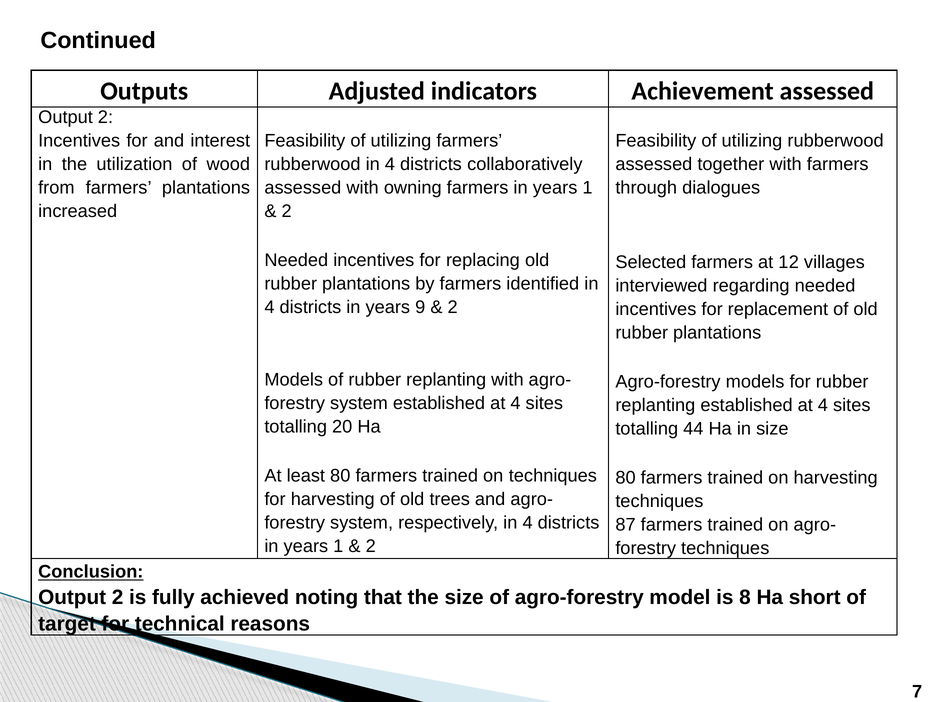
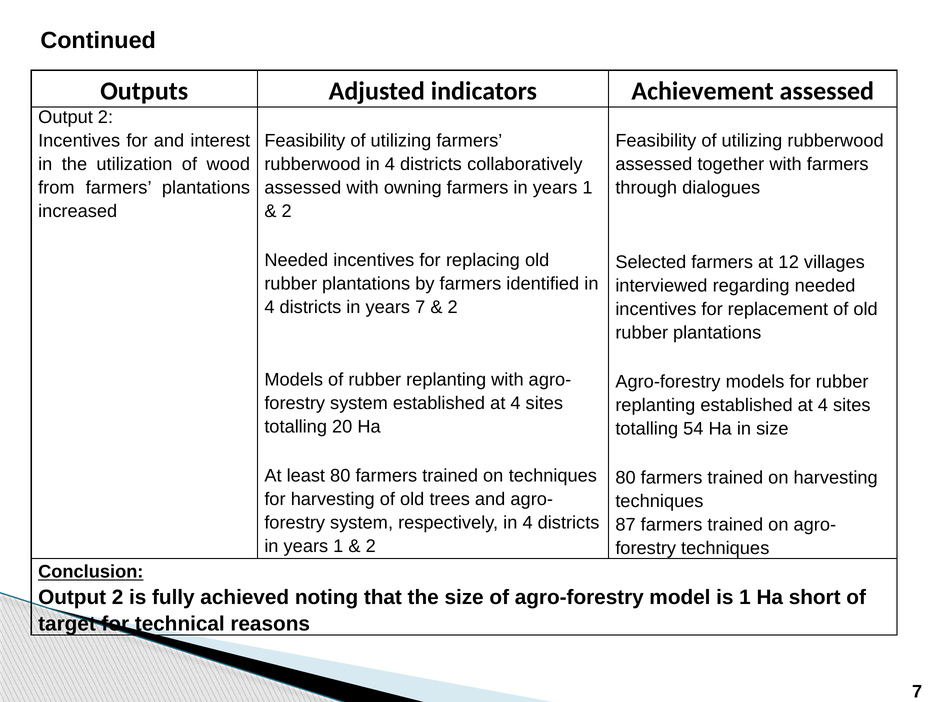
years 9: 9 -> 7
44: 44 -> 54
is 8: 8 -> 1
